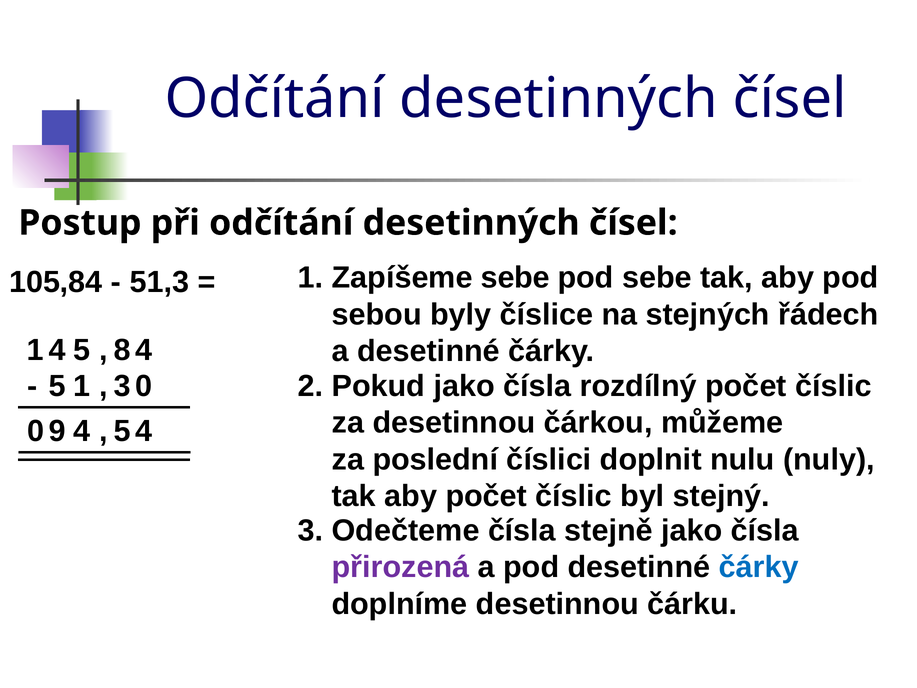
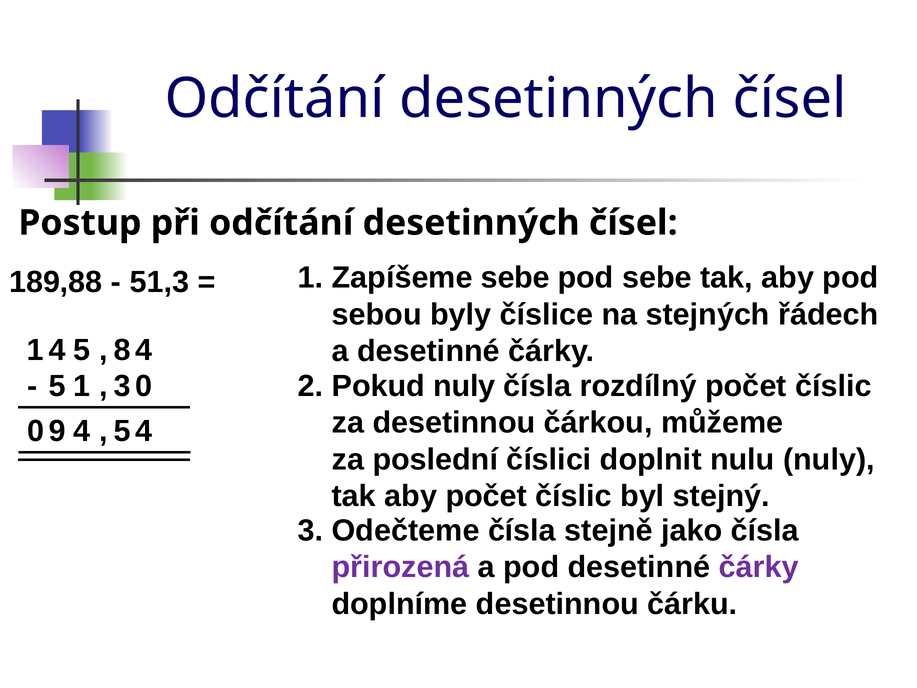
105,84: 105,84 -> 189,88
Pokud jako: jako -> nuly
čárky at (759, 567) colour: blue -> purple
